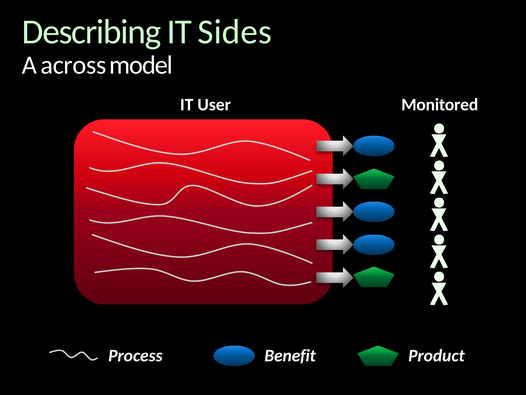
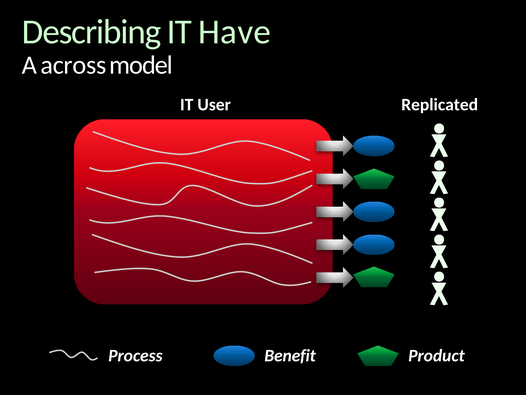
Sides: Sides -> Have
Monitored: Monitored -> Replicated
